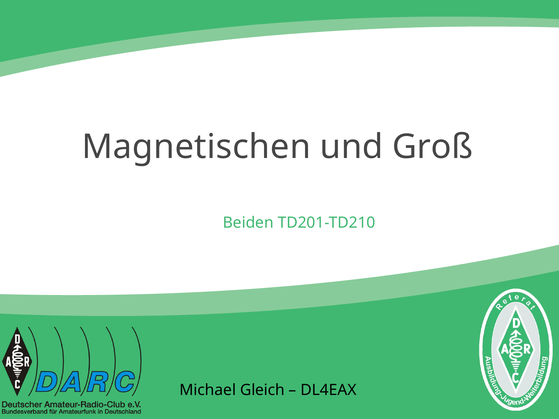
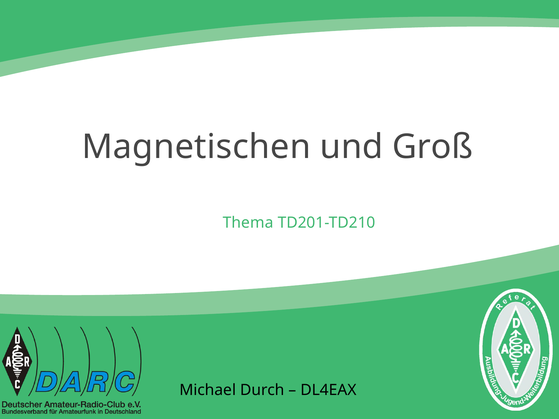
Beiden: Beiden -> Thema
Gleich: Gleich -> Durch
